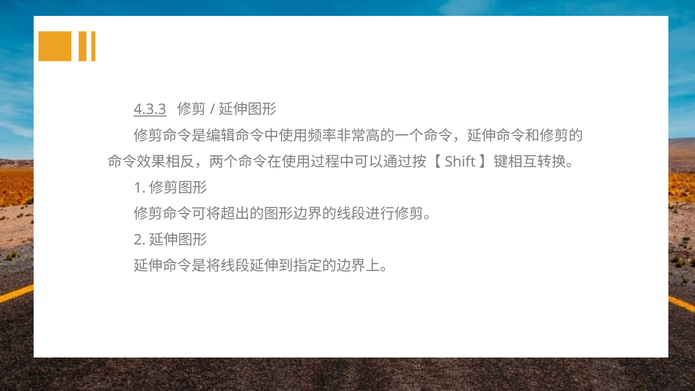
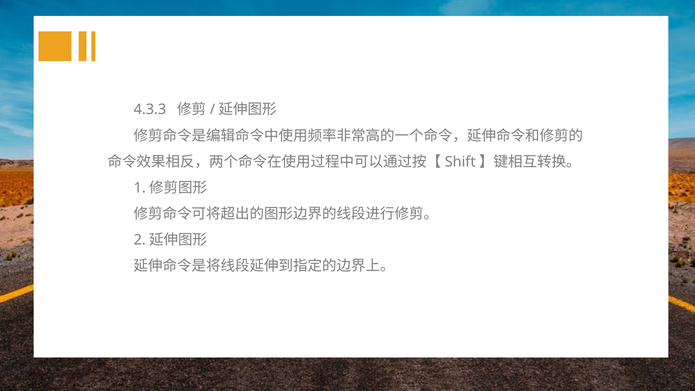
4.3.3 underline: present -> none
